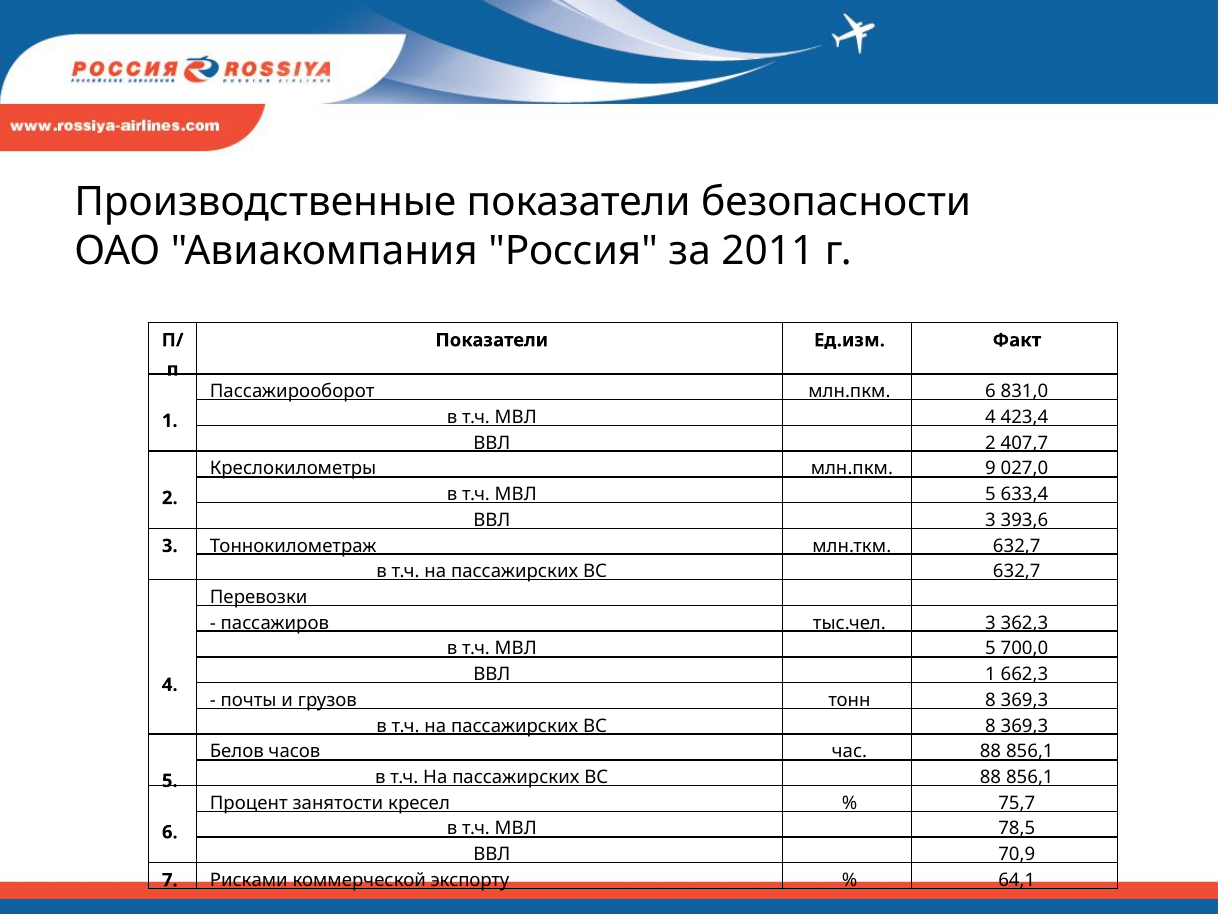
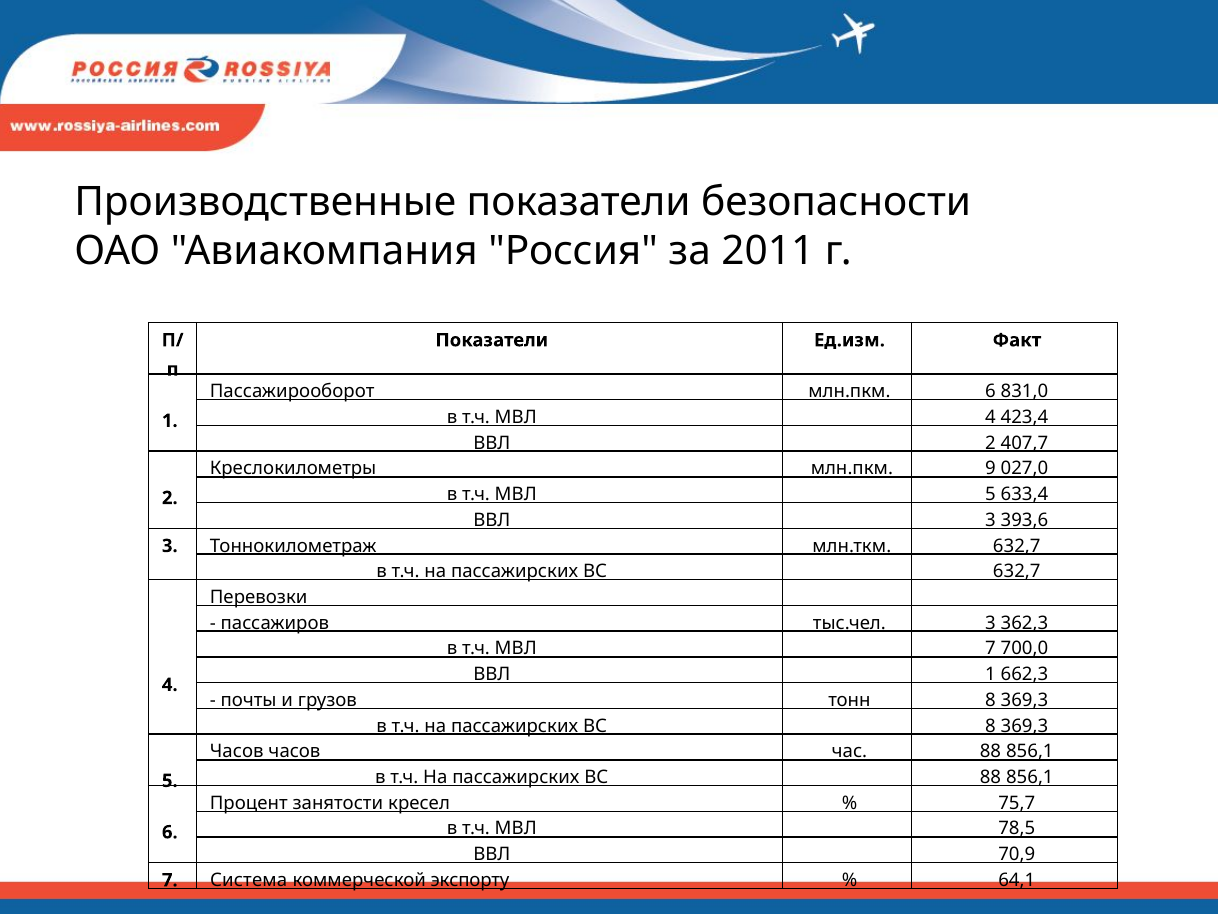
5 at (991, 648): 5 -> 7
Белов at (237, 751): Белов -> Часов
Рисками: Рисками -> Система
